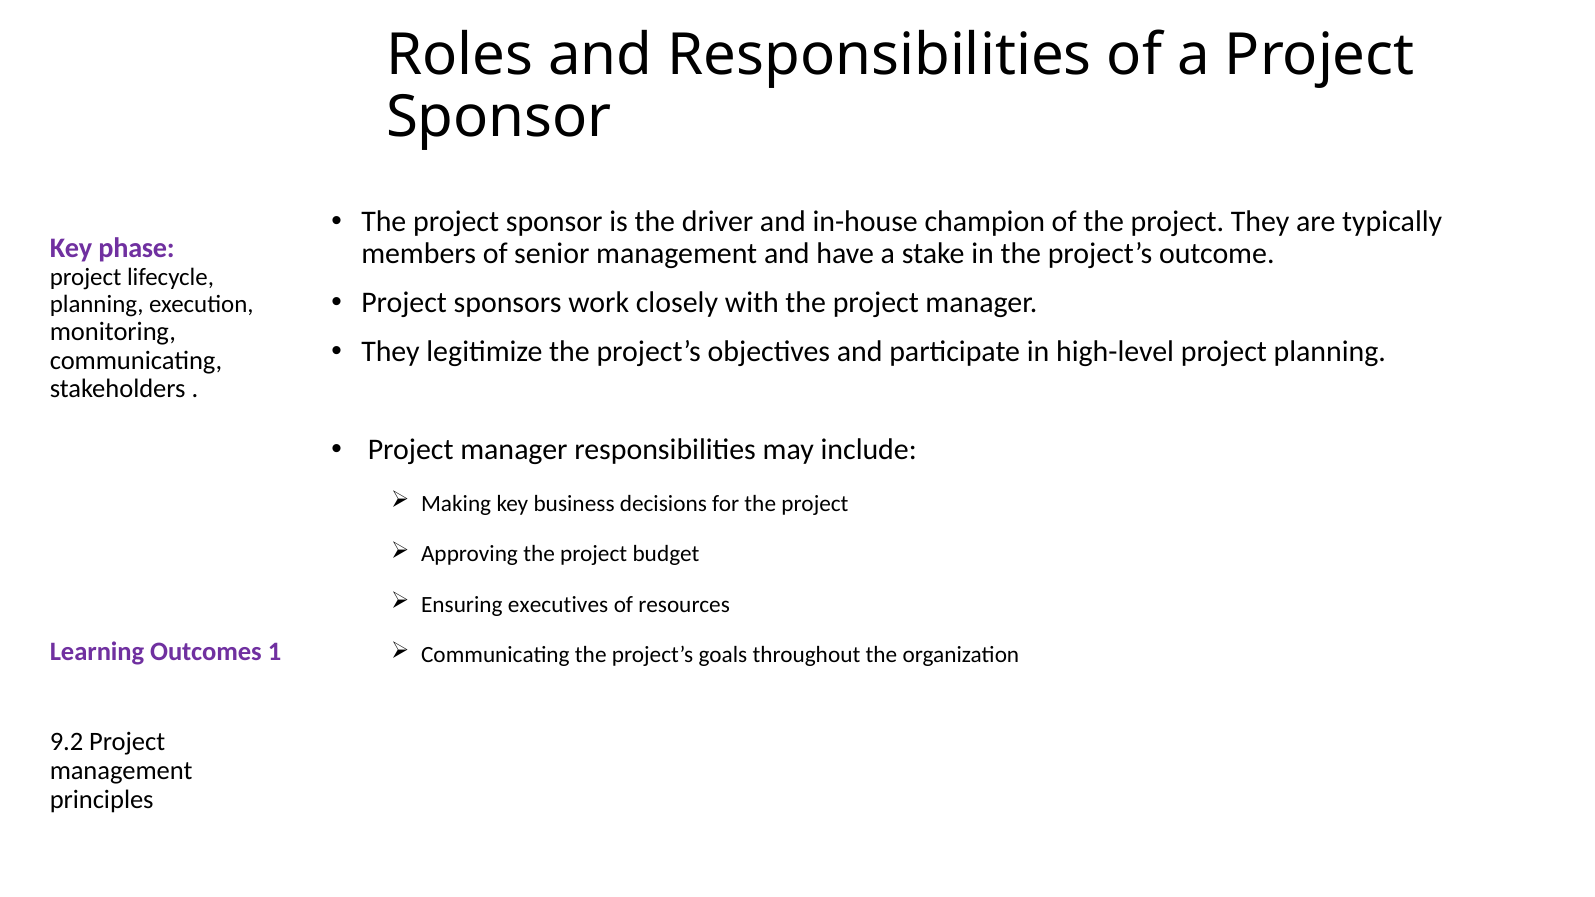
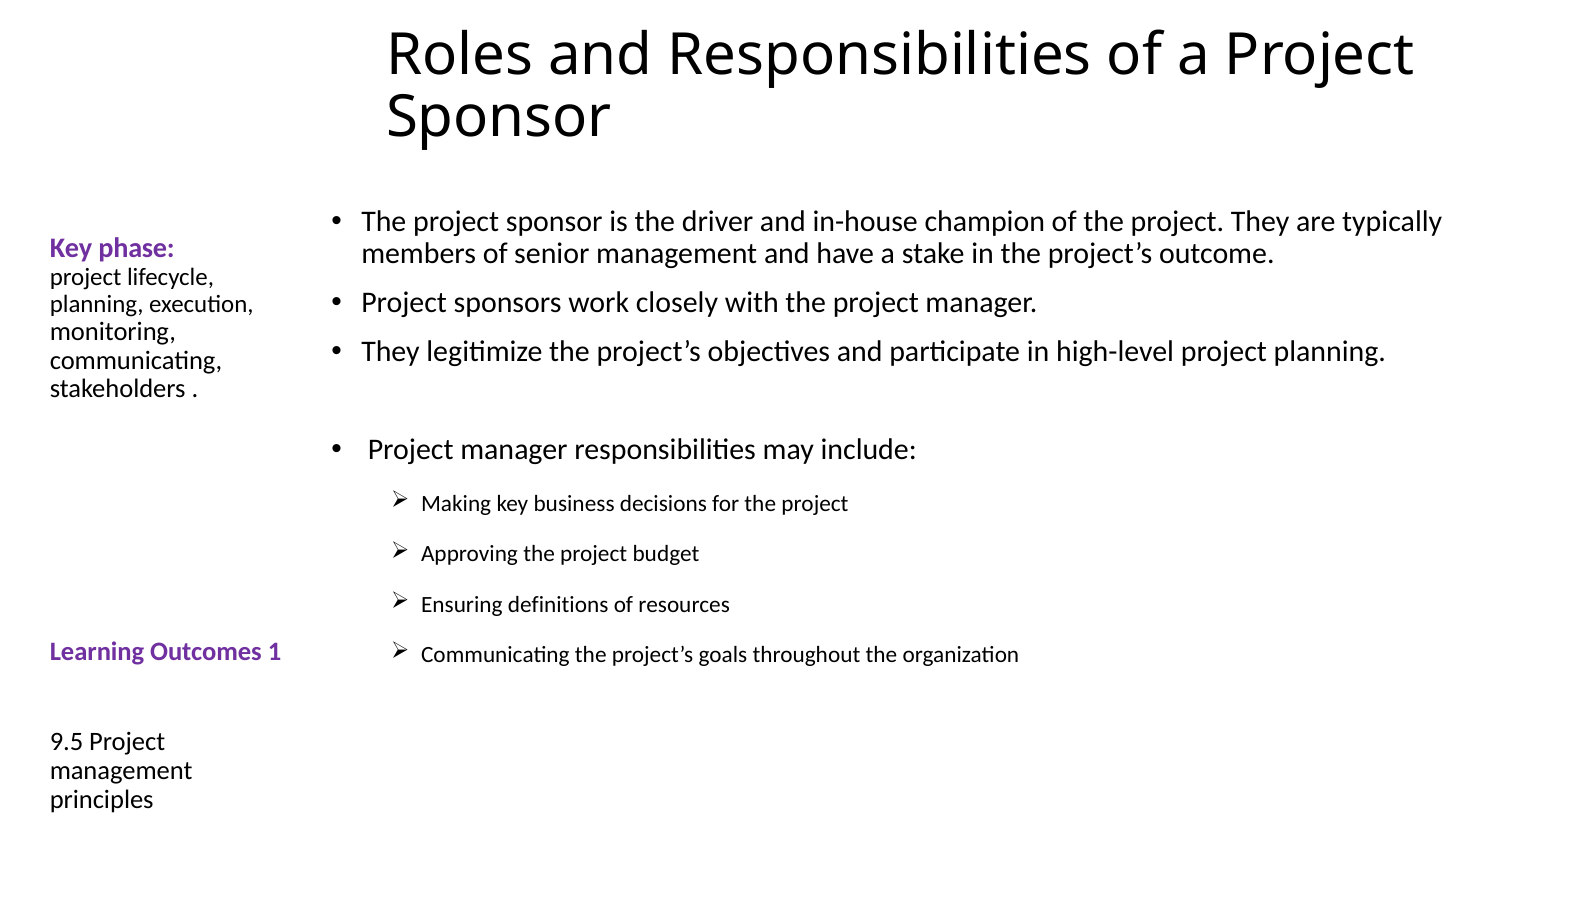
executives: executives -> definitions
9.2: 9.2 -> 9.5
